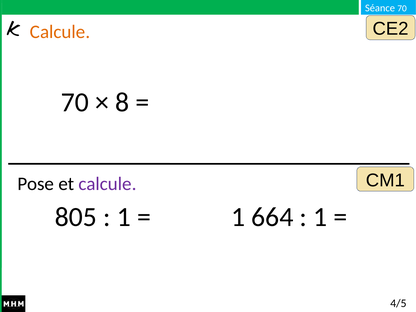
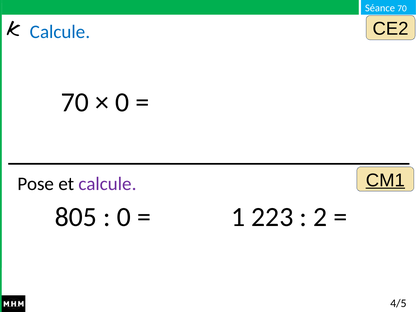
Calcule at (60, 32) colour: orange -> blue
8 at (122, 102): 8 -> 0
CM1 underline: none -> present
1 at (124, 217): 1 -> 0
664: 664 -> 223
1 at (320, 217): 1 -> 2
